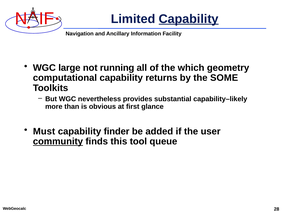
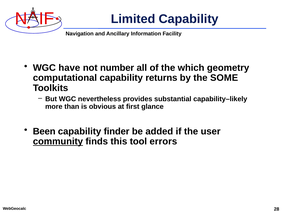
Capability at (189, 19) underline: present -> none
large: large -> have
running: running -> number
Must: Must -> Been
queue: queue -> errors
